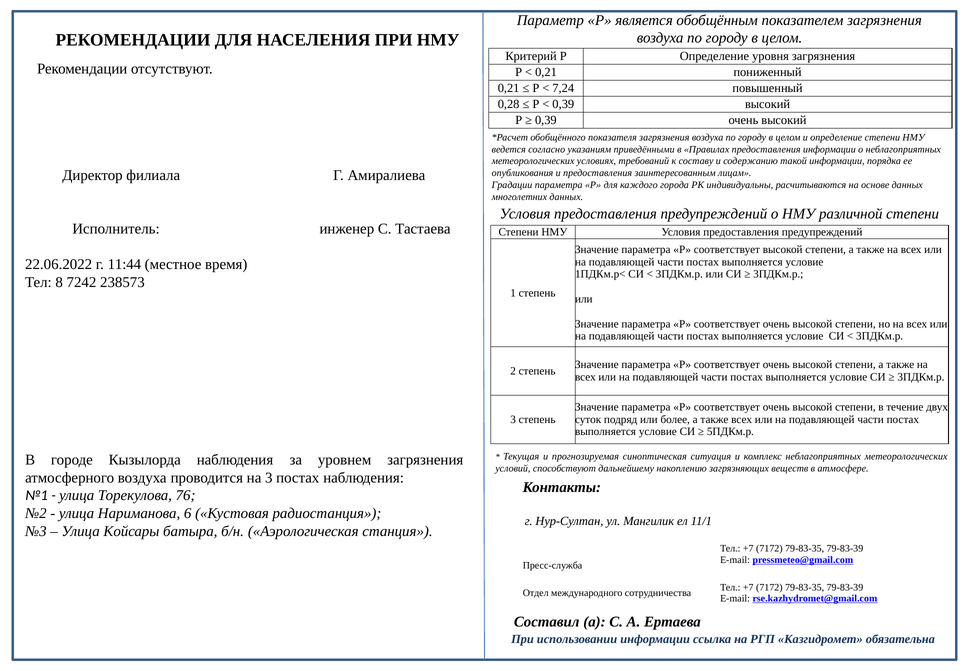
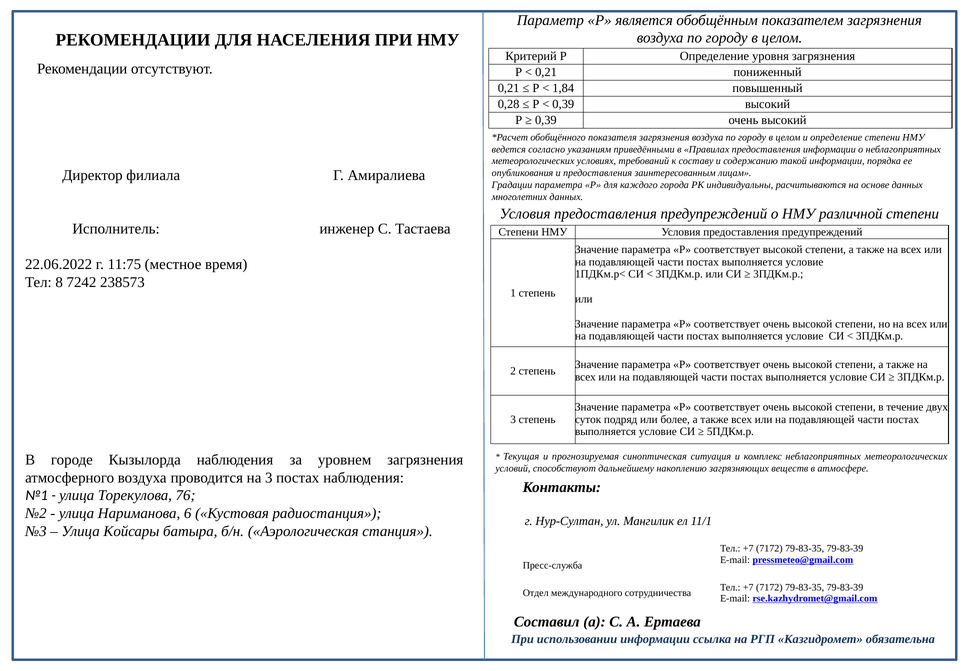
7,24: 7,24 -> 1,84
11:44: 11:44 -> 11:75
